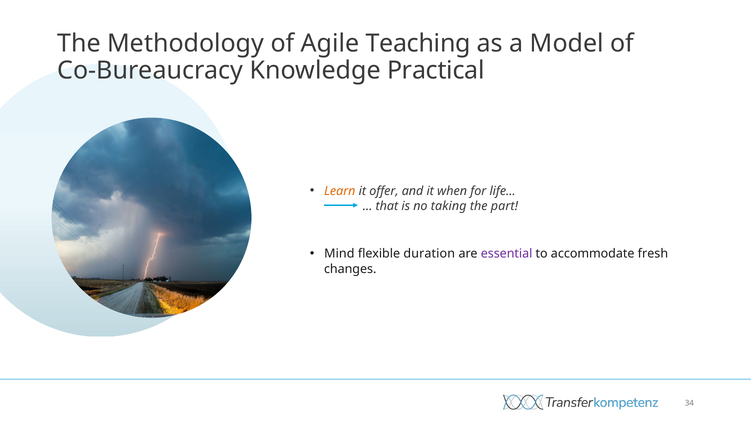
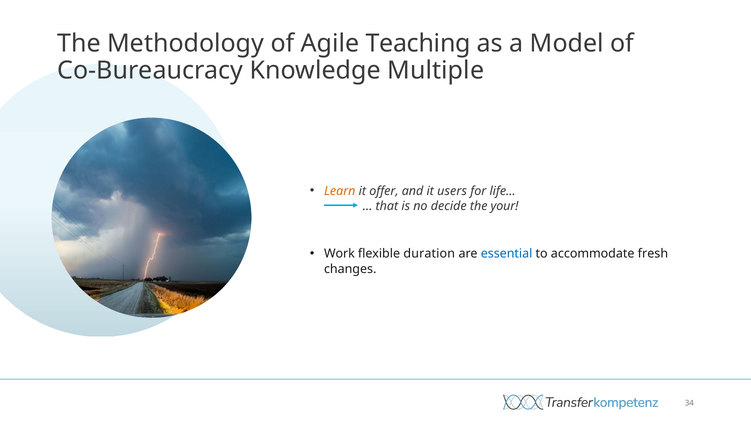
Practical: Practical -> Multiple
when: when -> users
taking: taking -> decide
part: part -> your
Mind: Mind -> Work
essential colour: purple -> blue
